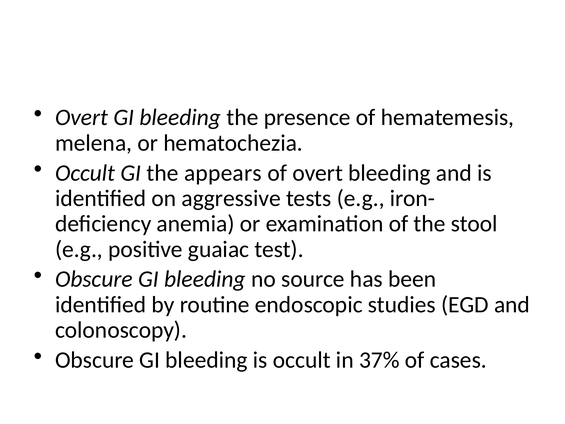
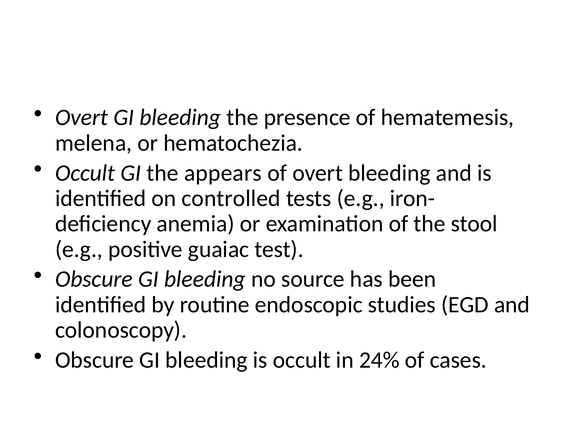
aggressive: aggressive -> controlled
37%: 37% -> 24%
